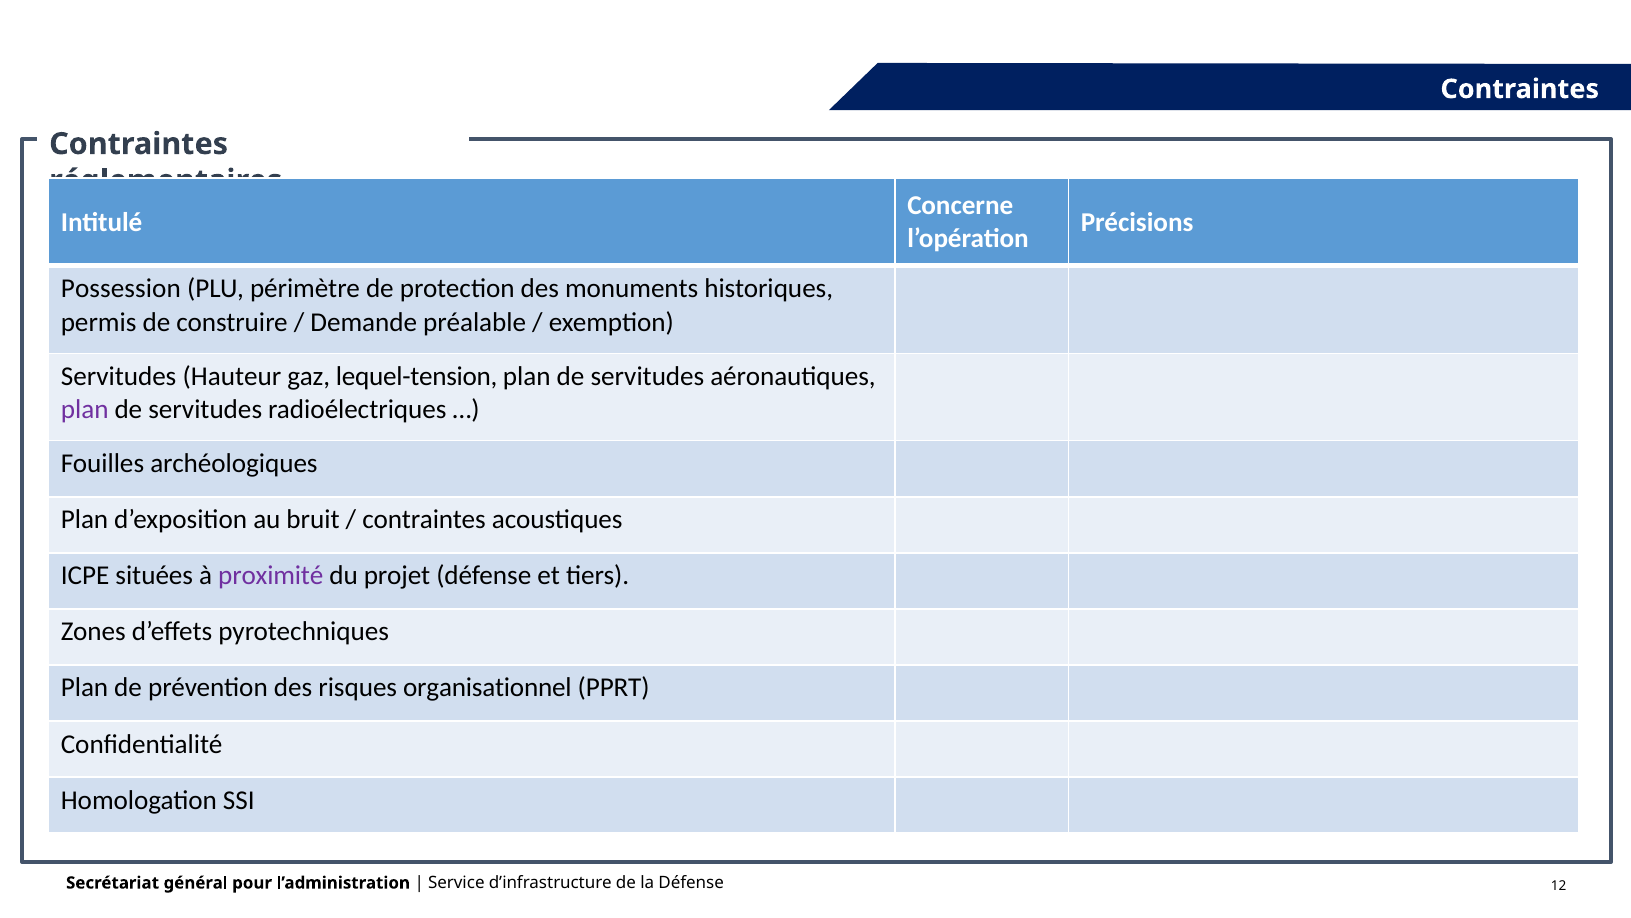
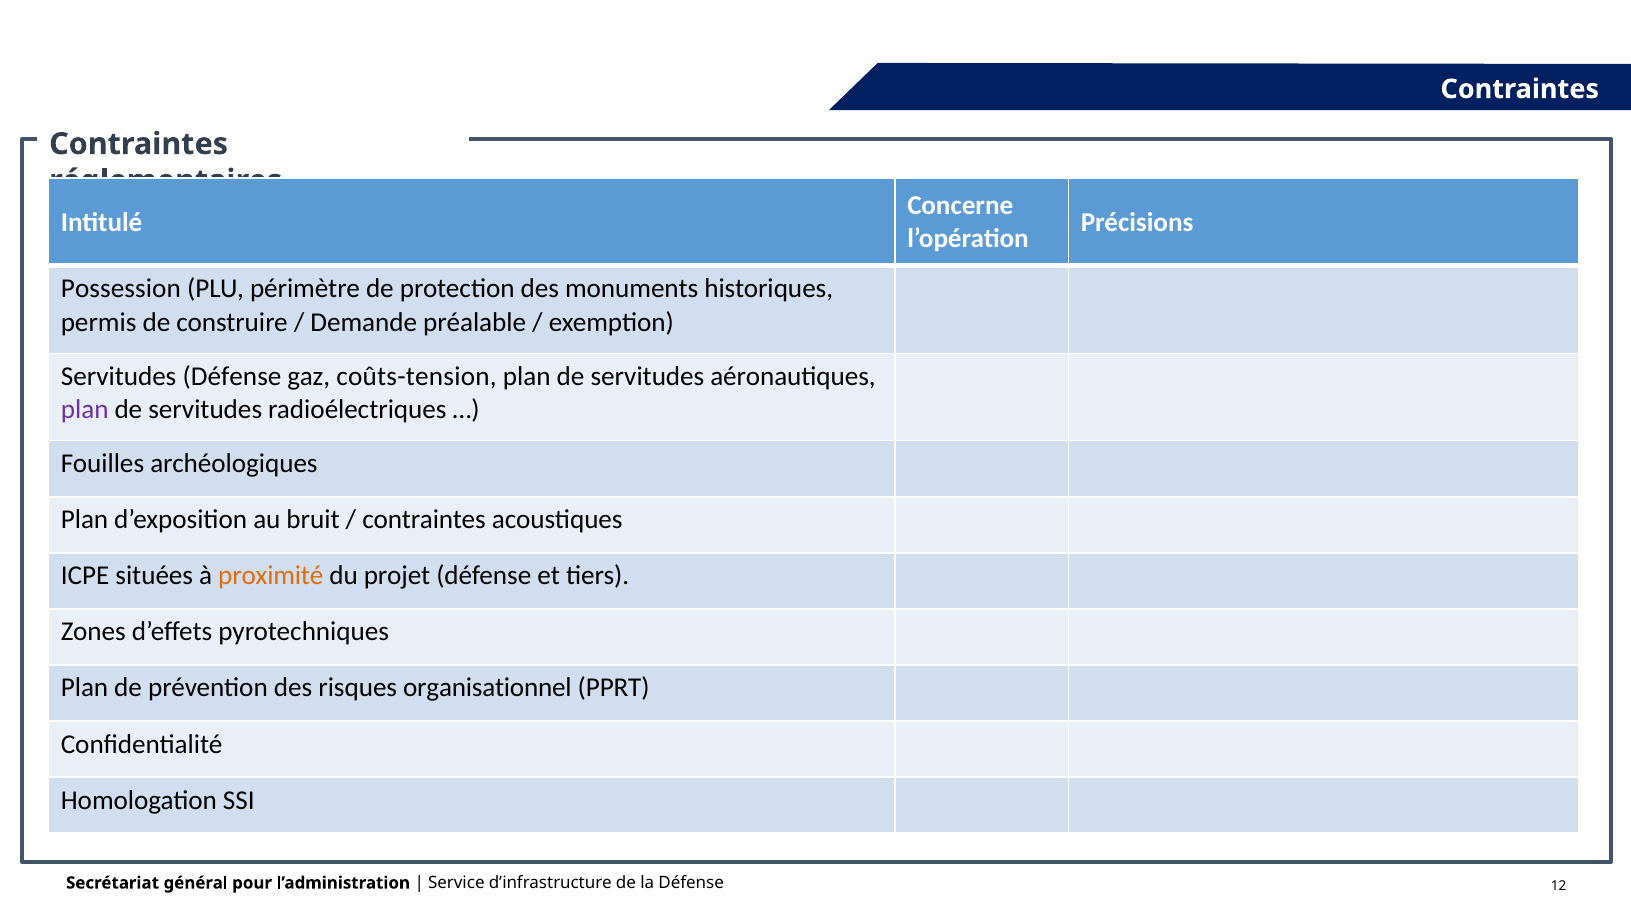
Servitudes Hauteur: Hauteur -> Défense
lequel-tension: lequel-tension -> coûts-tension
proximité colour: purple -> orange
